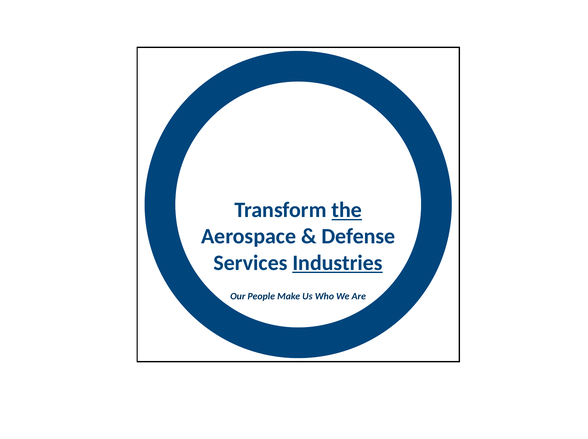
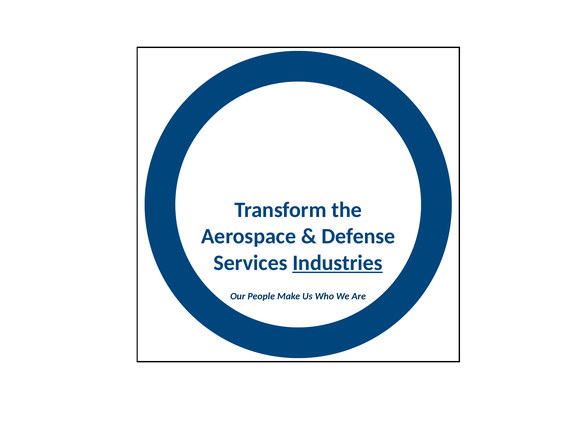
the underline: present -> none
